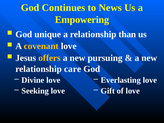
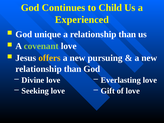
News: News -> Child
Empowering: Empowering -> Experienced
covenant colour: yellow -> light green
care at (73, 69): care -> than
